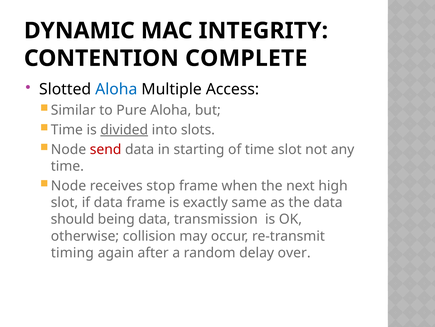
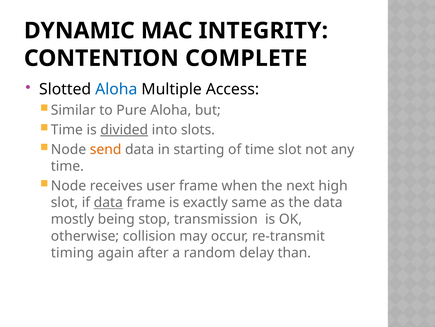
send colour: red -> orange
stop: stop -> user
data at (108, 202) underline: none -> present
should: should -> mostly
being data: data -> stop
over: over -> than
